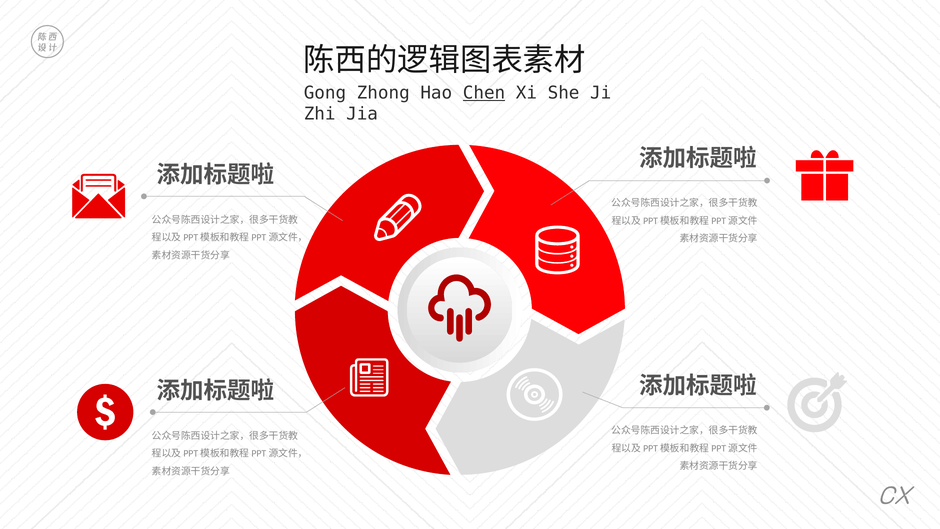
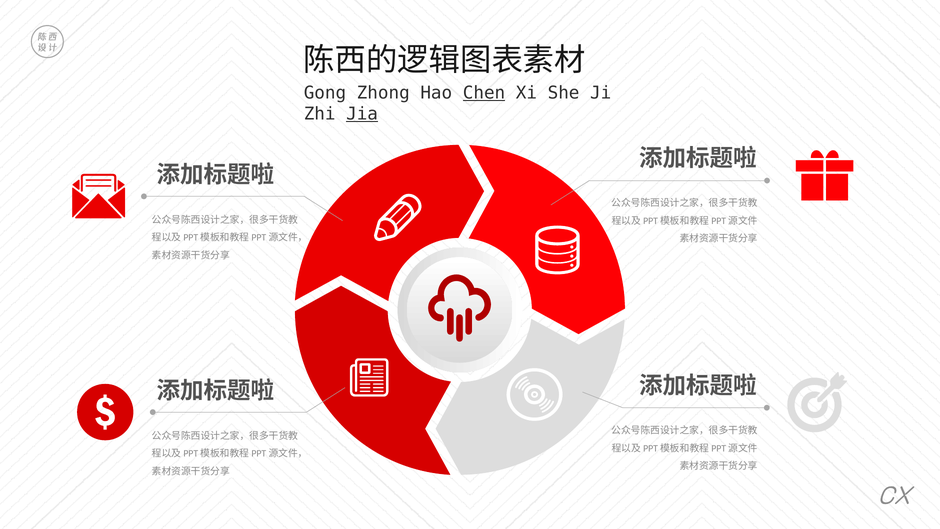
Jia underline: none -> present
